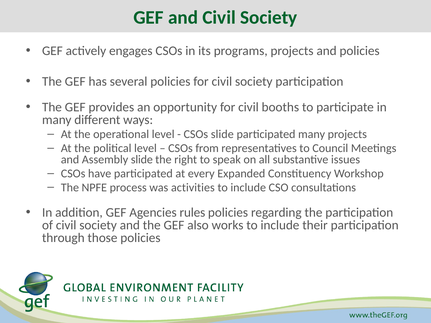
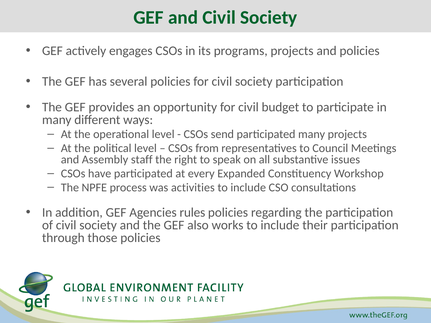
booths: booths -> budget
CSOs slide: slide -> send
Assembly slide: slide -> staff
